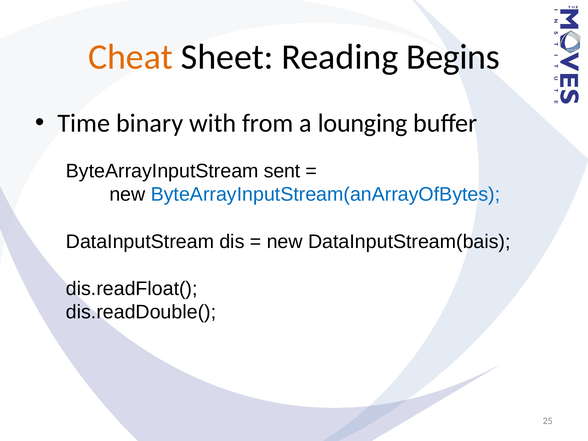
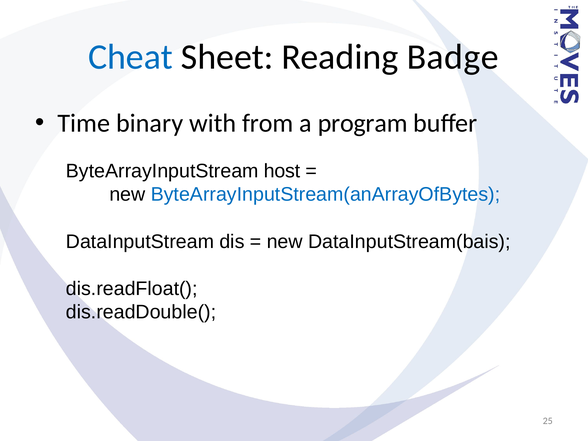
Cheat colour: orange -> blue
Begins: Begins -> Badge
lounging: lounging -> program
sent: sent -> host
